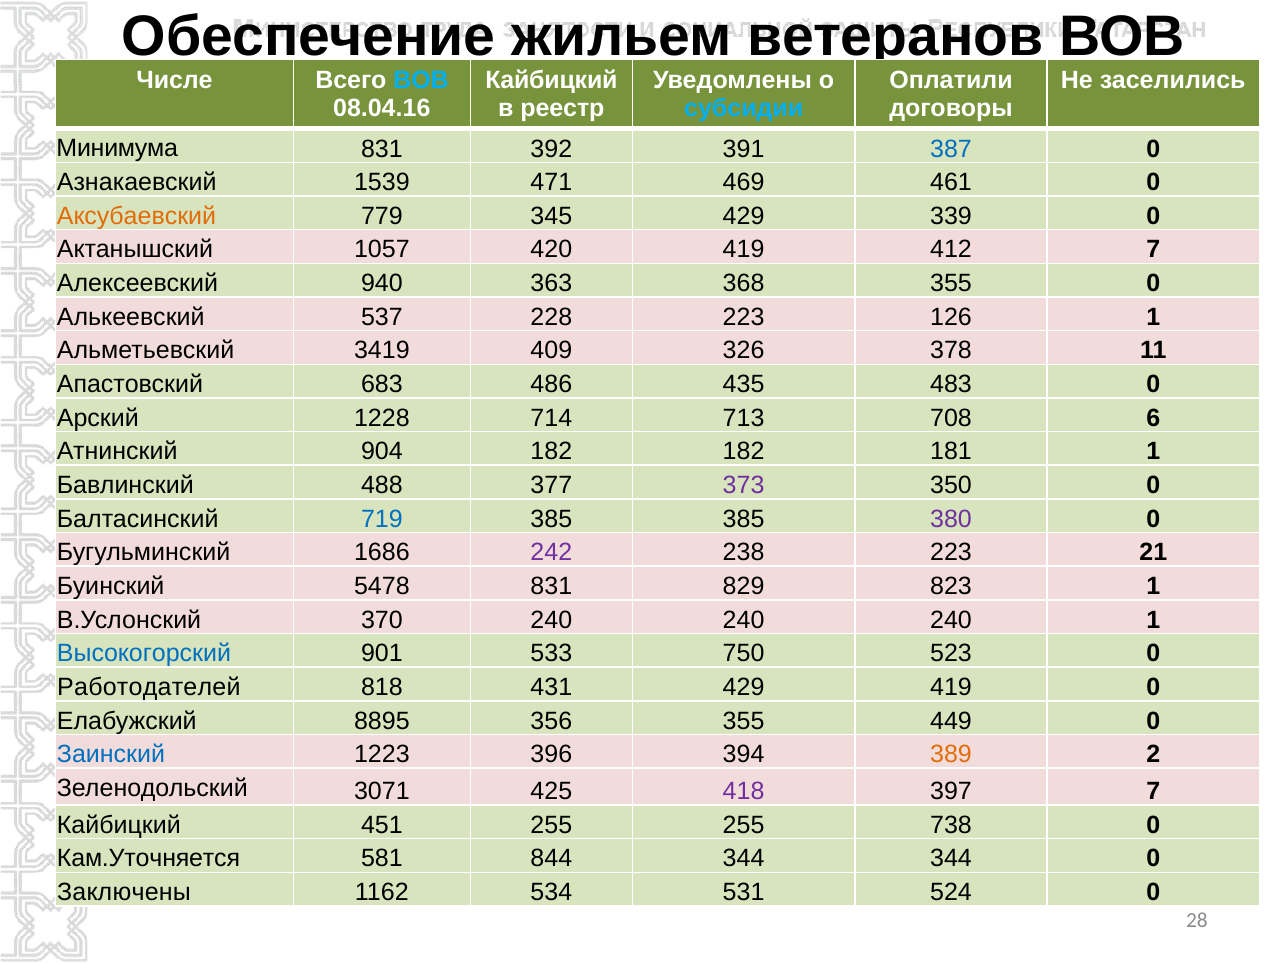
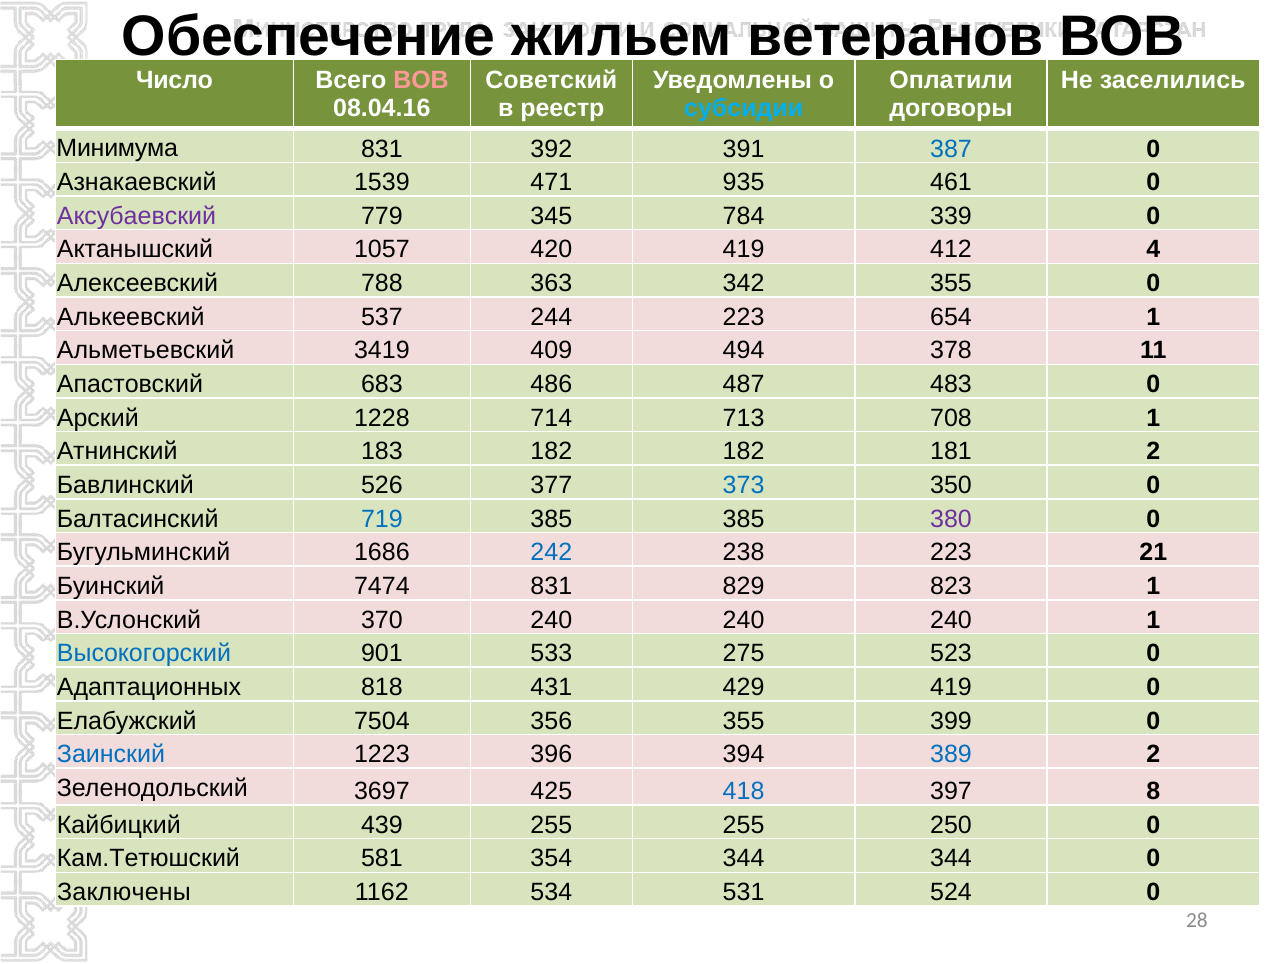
Числе: Числе -> Число
ВОВ at (421, 81) colour: light blue -> pink
Кайбицкий at (551, 81): Кайбицкий -> Советский
469: 469 -> 935
Аксубаевский colour: orange -> purple
345 429: 429 -> 784
412 7: 7 -> 4
940: 940 -> 788
368: 368 -> 342
228: 228 -> 244
126: 126 -> 654
326: 326 -> 494
435: 435 -> 487
708 6: 6 -> 1
904: 904 -> 183
181 1: 1 -> 2
488: 488 -> 526
373 colour: purple -> blue
242 colour: purple -> blue
5478: 5478 -> 7474
750: 750 -> 275
Работодателей: Работодателей -> Адаптационных
8895: 8895 -> 7504
449: 449 -> 399
389 colour: orange -> blue
3071: 3071 -> 3697
418 colour: purple -> blue
397 7: 7 -> 8
451: 451 -> 439
738: 738 -> 250
Кам.Уточняется: Кам.Уточняется -> Кам.Тетюшский
844: 844 -> 354
